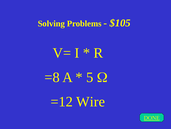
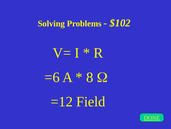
$105: $105 -> $102
=8: =8 -> =6
5: 5 -> 8
Wire: Wire -> Field
